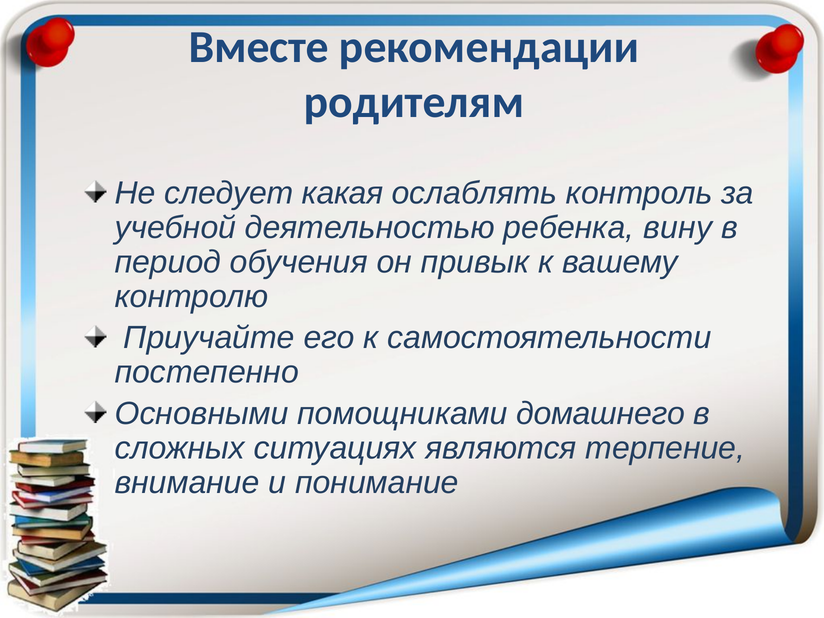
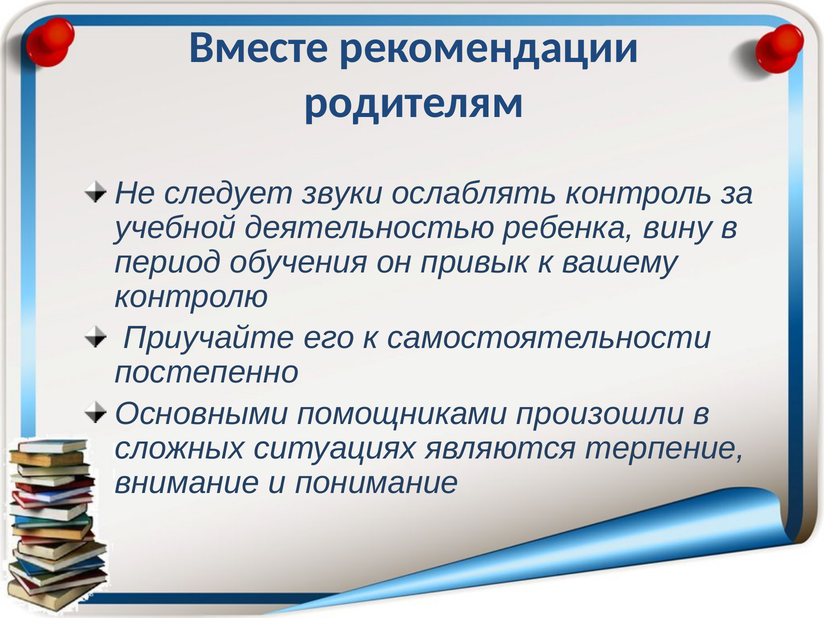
какая: какая -> звуки
домашнего: домашнего -> произошли
